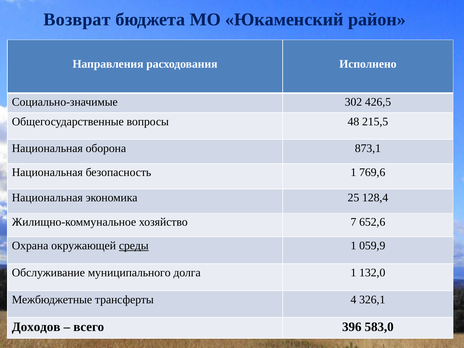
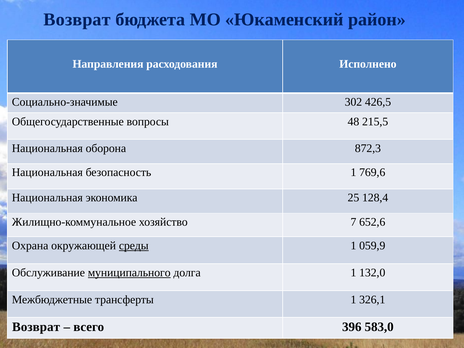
873,1: 873,1 -> 872,3
муниципального underline: none -> present
трансферты 4: 4 -> 1
Доходов at (36, 327): Доходов -> Возврат
